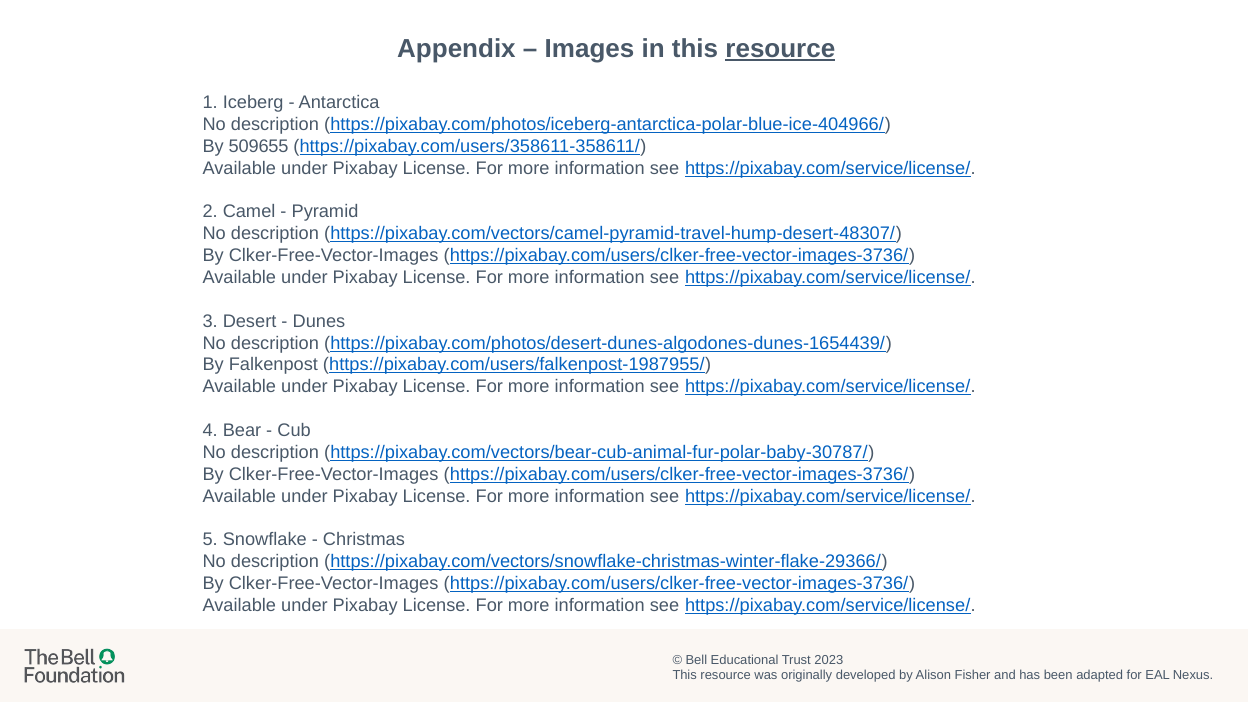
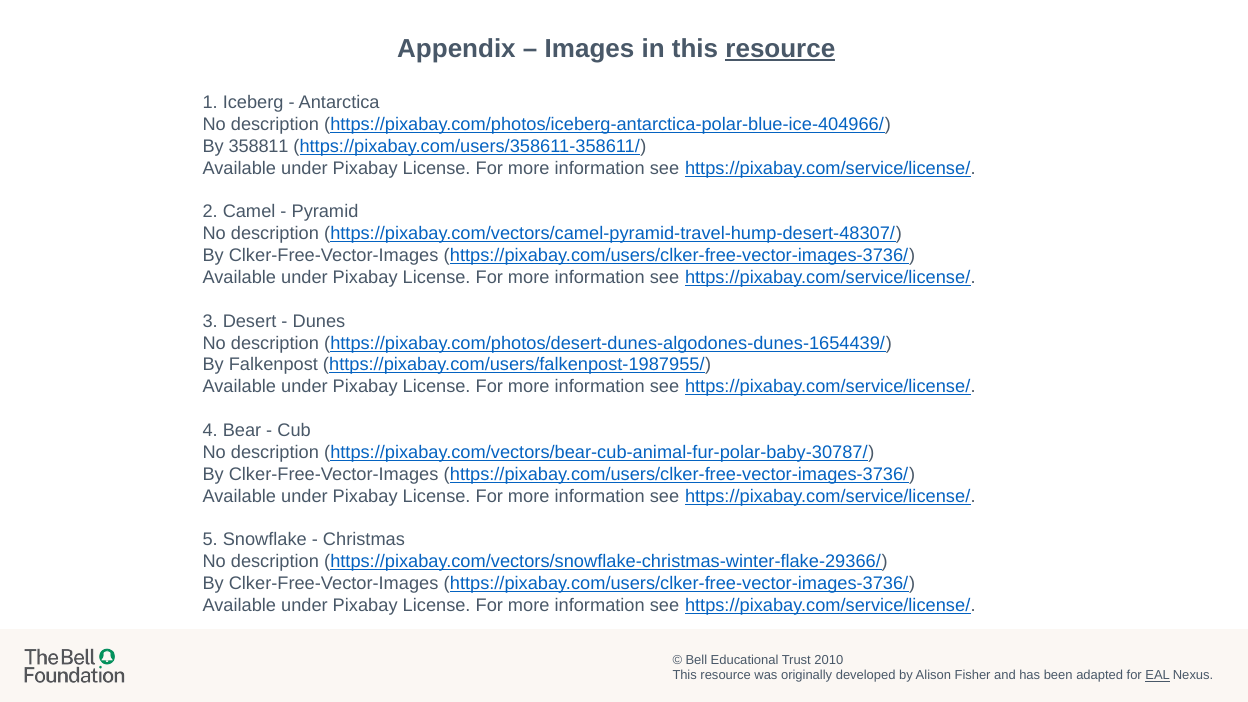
509655: 509655 -> 358811
2023: 2023 -> 2010
EAL underline: none -> present
